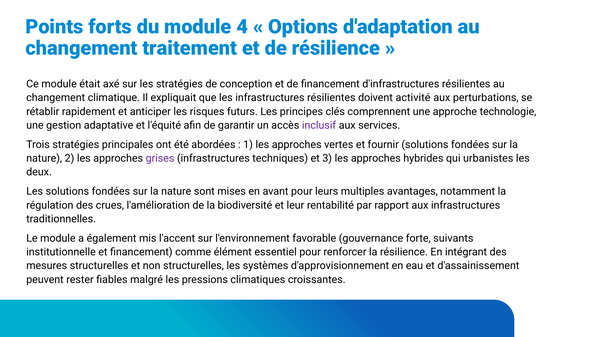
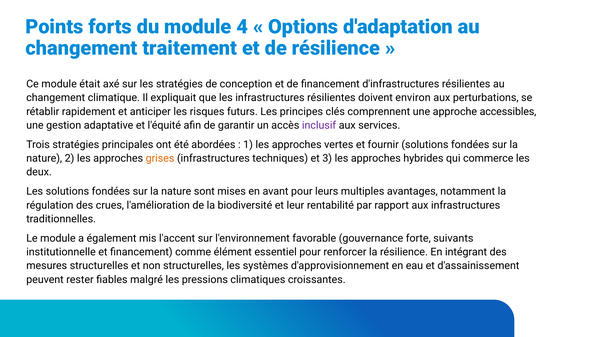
activité: activité -> environ
technologie: technologie -> accessibles
grises colour: purple -> orange
urbanistes: urbanistes -> commerce
